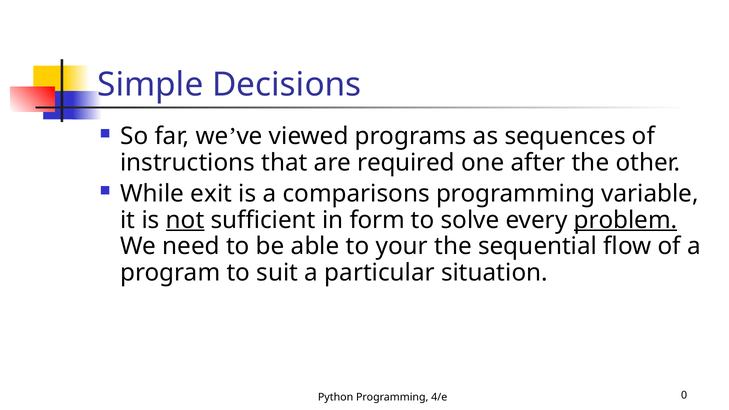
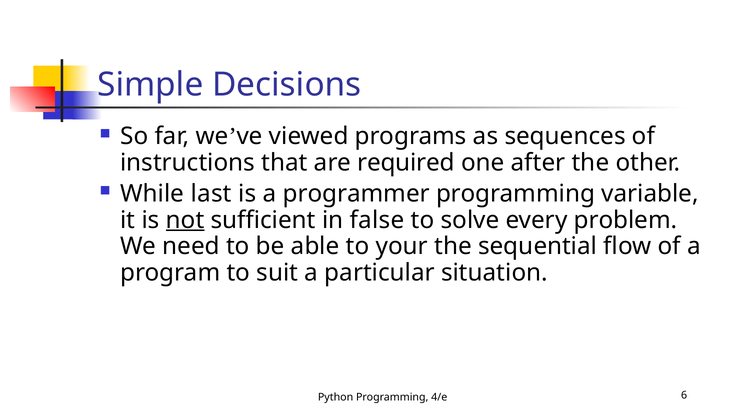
exit: exit -> last
comparisons: comparisons -> programmer
form: form -> false
problem underline: present -> none
0: 0 -> 6
